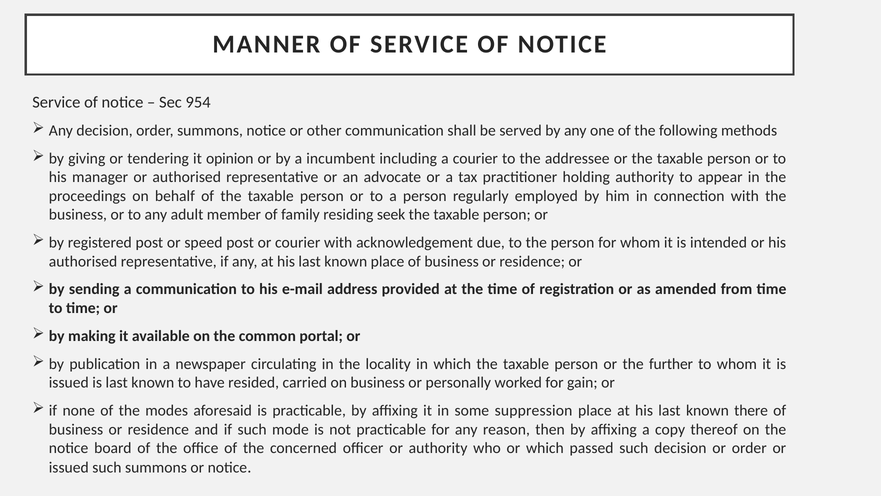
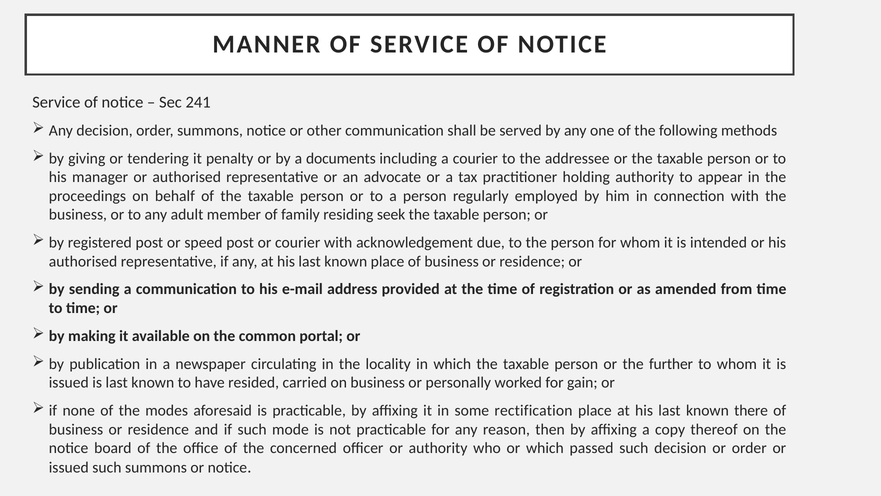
954: 954 -> 241
opinion: opinion -> penalty
incumbent: incumbent -> documents
suppression: suppression -> rectification
